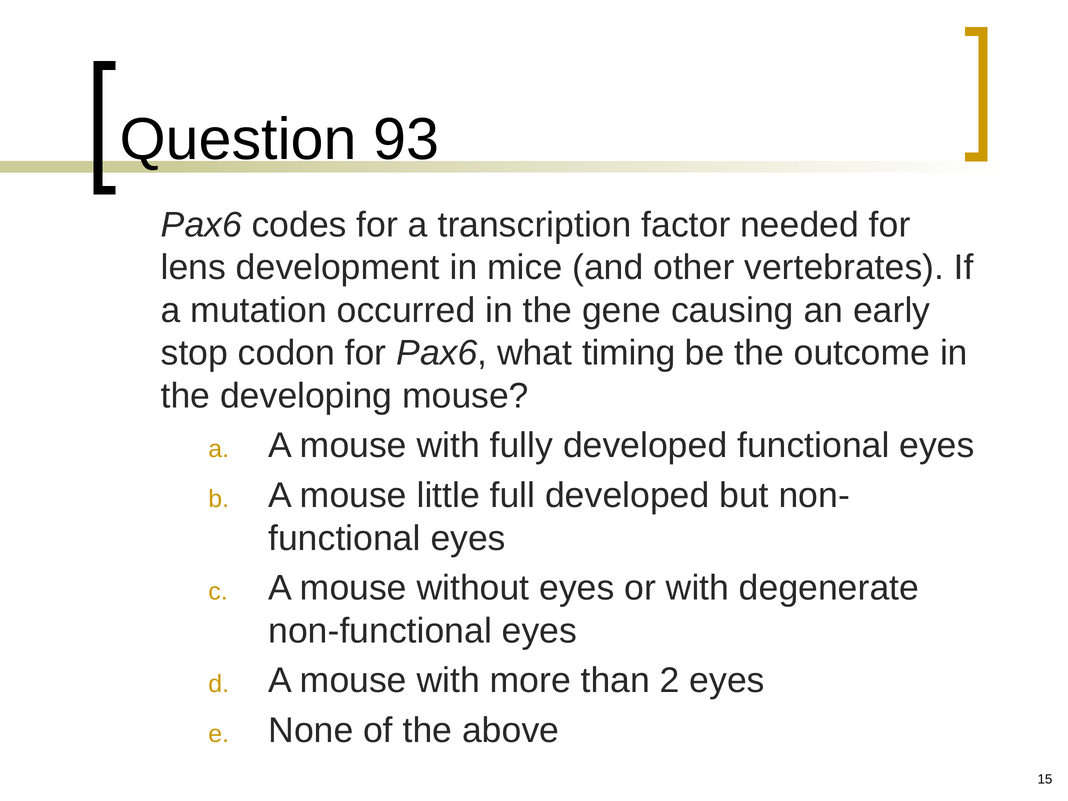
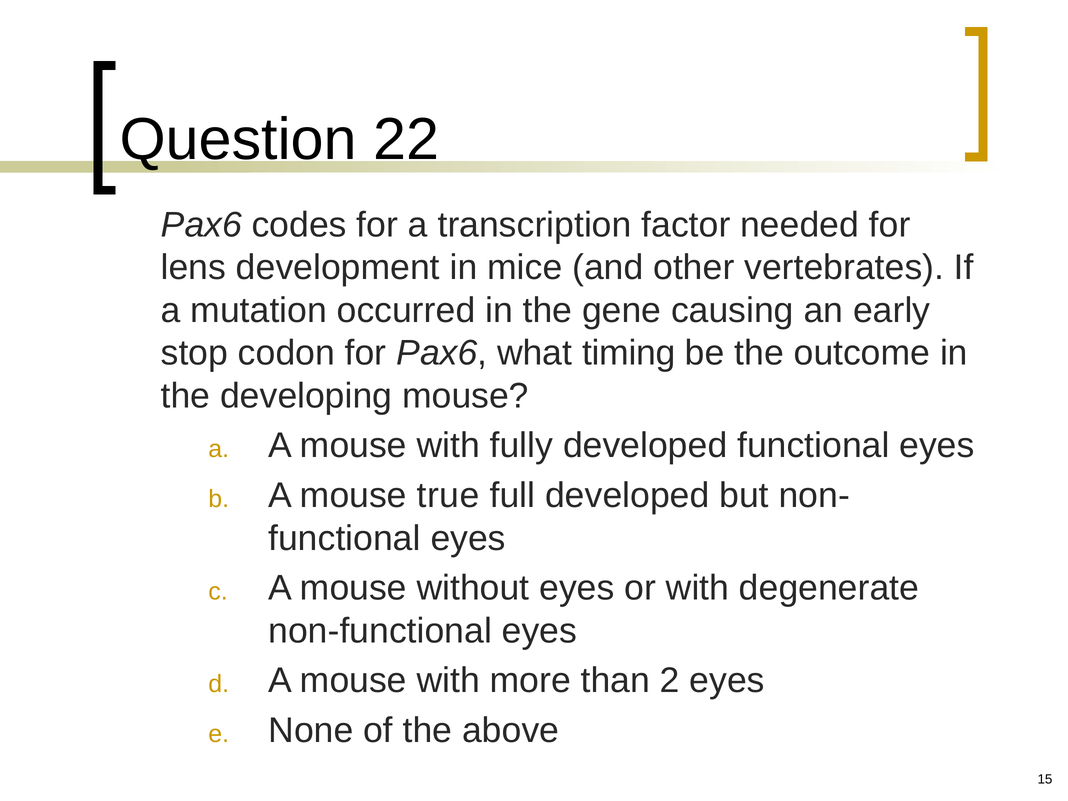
93: 93 -> 22
little: little -> true
